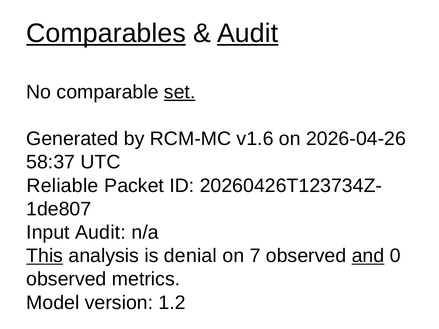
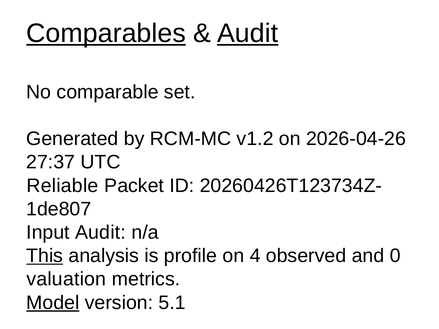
set underline: present -> none
v1.6: v1.6 -> v1.2
58:37: 58:37 -> 27:37
denial: denial -> profile
7: 7 -> 4
and underline: present -> none
observed at (66, 279): observed -> valuation
Model underline: none -> present
1.2: 1.2 -> 5.1
